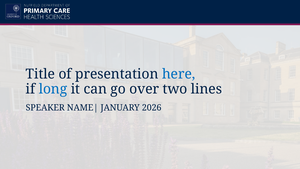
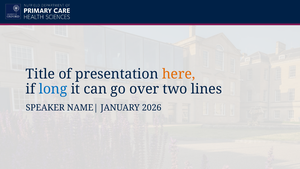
here colour: blue -> orange
